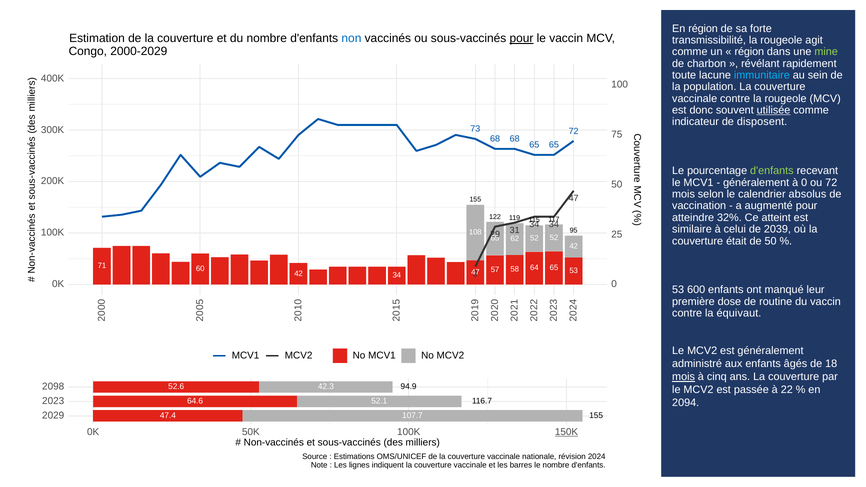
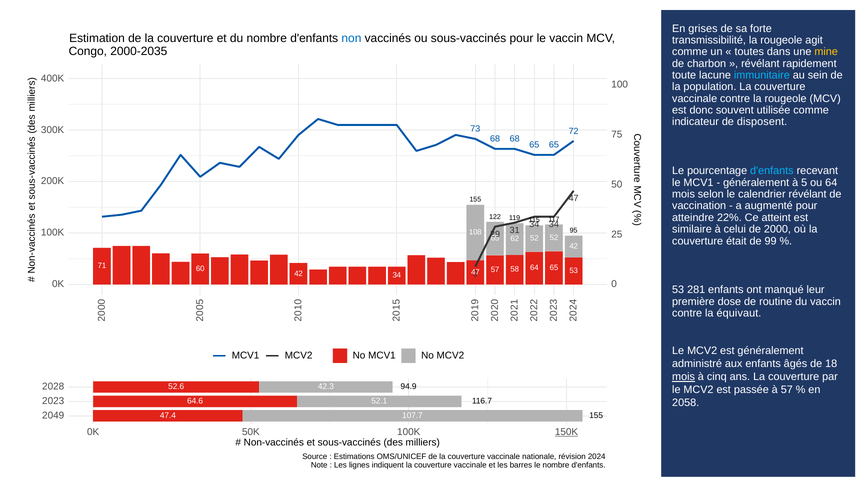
En région: région -> grises
pour at (521, 38) underline: present -> none
2000-2029: 2000-2029 -> 2000-2035
région at (749, 52): région -> toutes
mine colour: light green -> yellow
utilisée underline: present -> none
d'enfants at (772, 171) colour: light green -> light blue
à 0: 0 -> 5
ou 72: 72 -> 64
calendrier absolus: absolus -> révélant
32%: 32% -> 22%
2039: 2039 -> 2000
de 50: 50 -> 99
600: 600 -> 281
2098: 2098 -> 2028
à 22: 22 -> 57
2094: 2094 -> 2058
2029: 2029 -> 2049
